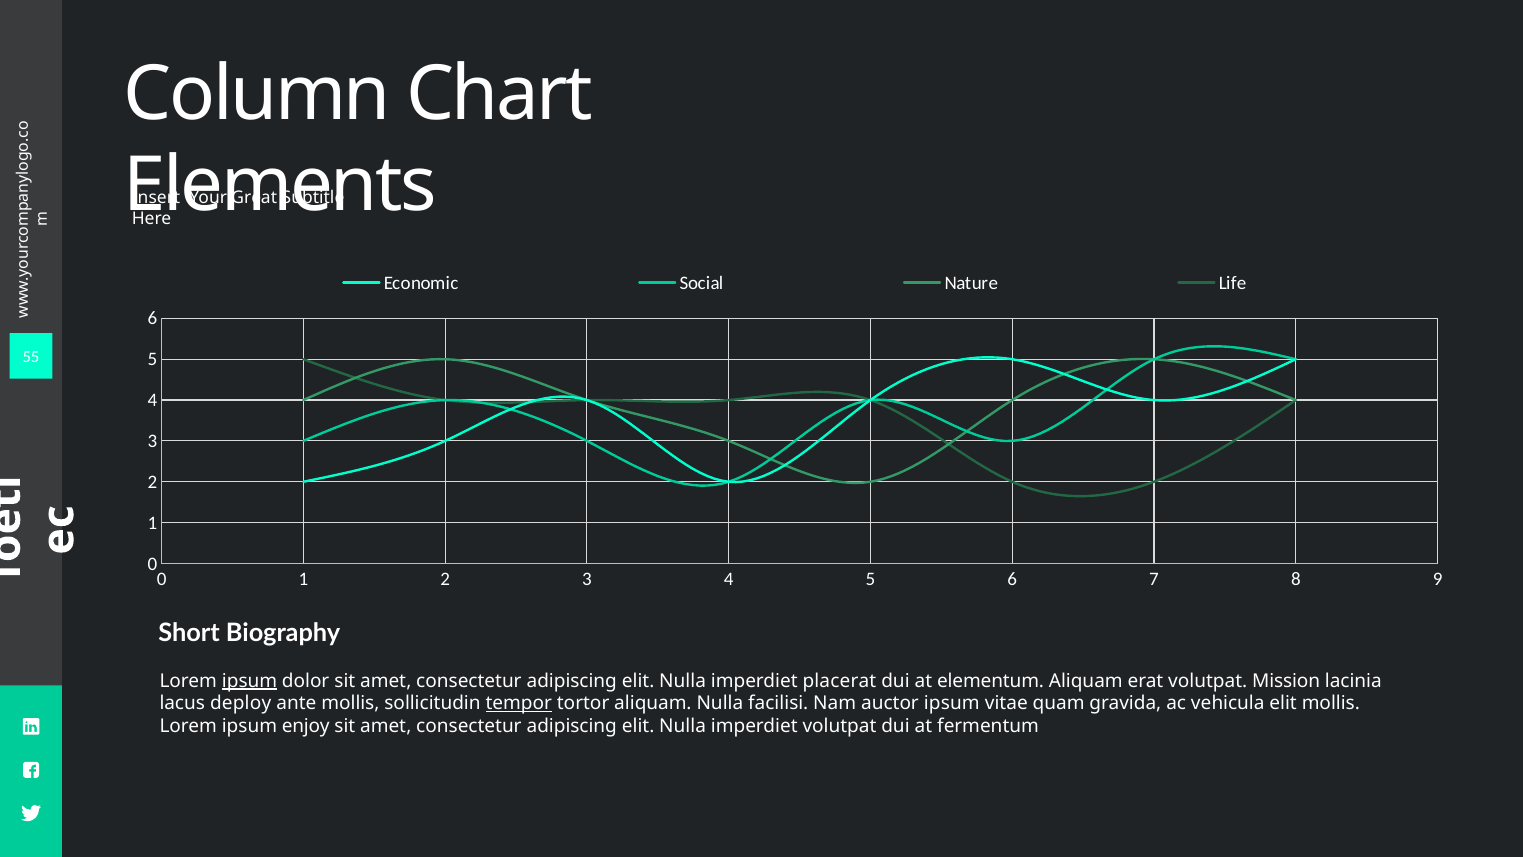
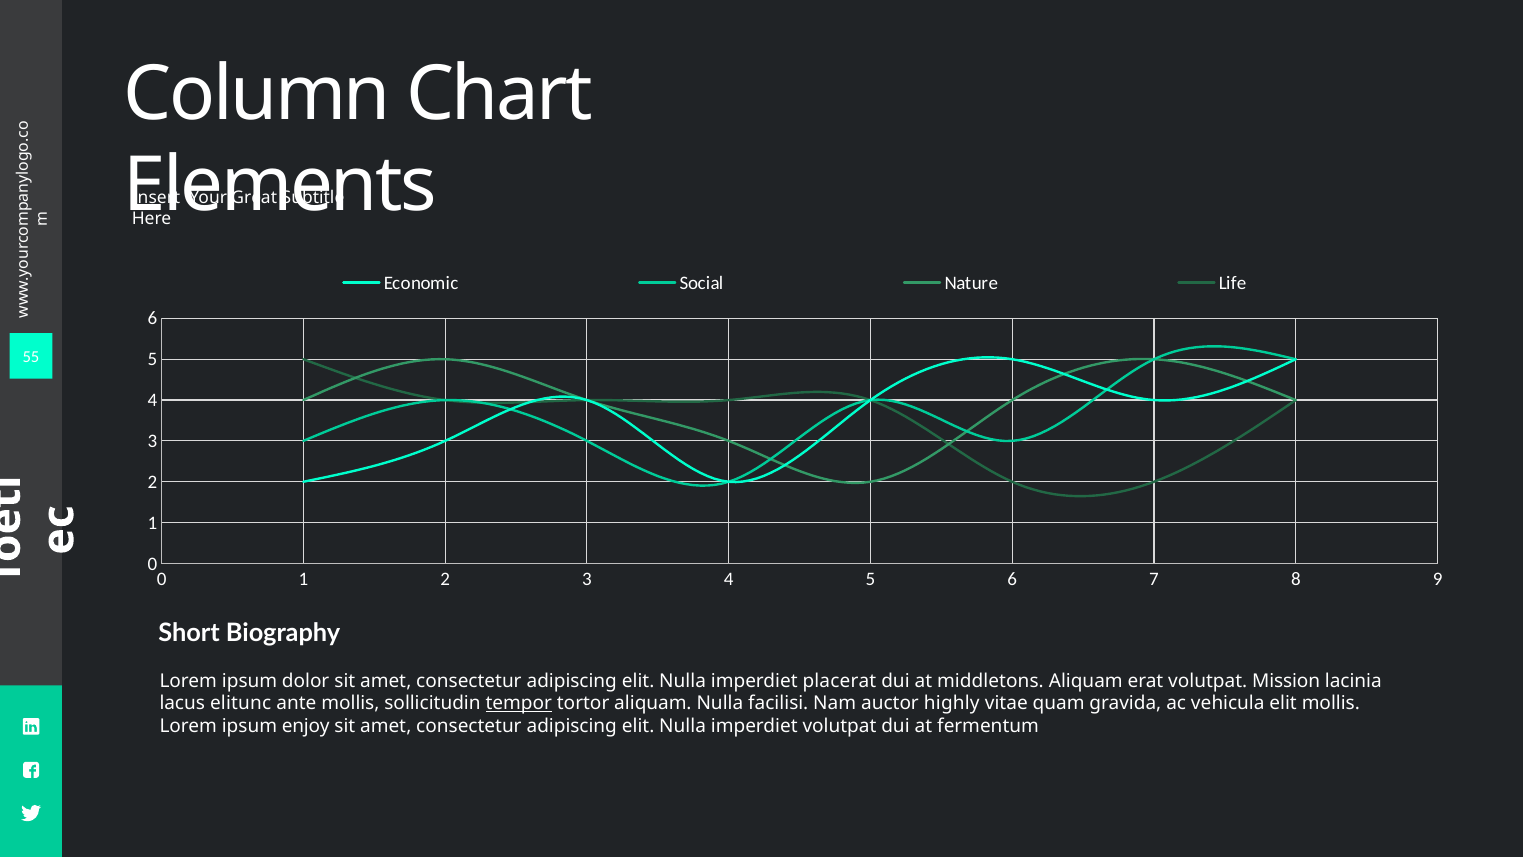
ipsum at (250, 681) underline: present -> none
elementum: elementum -> middletons
deploy: deploy -> elitunc
auctor ipsum: ipsum -> highly
